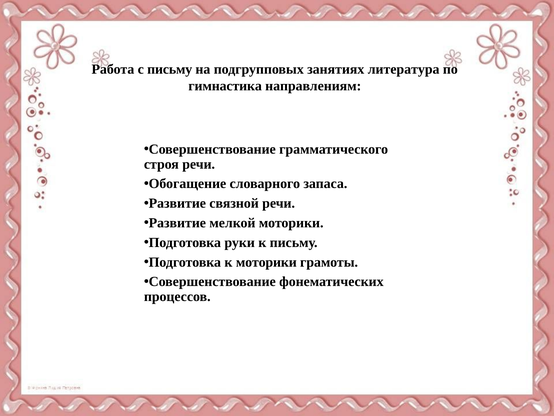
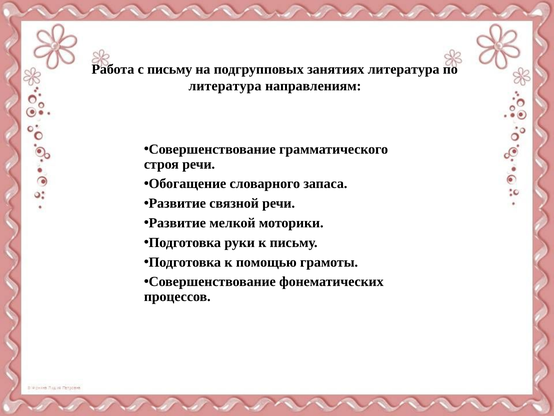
гимнастика at (225, 86): гимнастика -> литература
к моторики: моторики -> помощью
